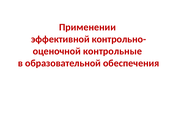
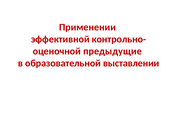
контрольные: контрольные -> предыдущие
обеспечения: обеспечения -> выставлении
